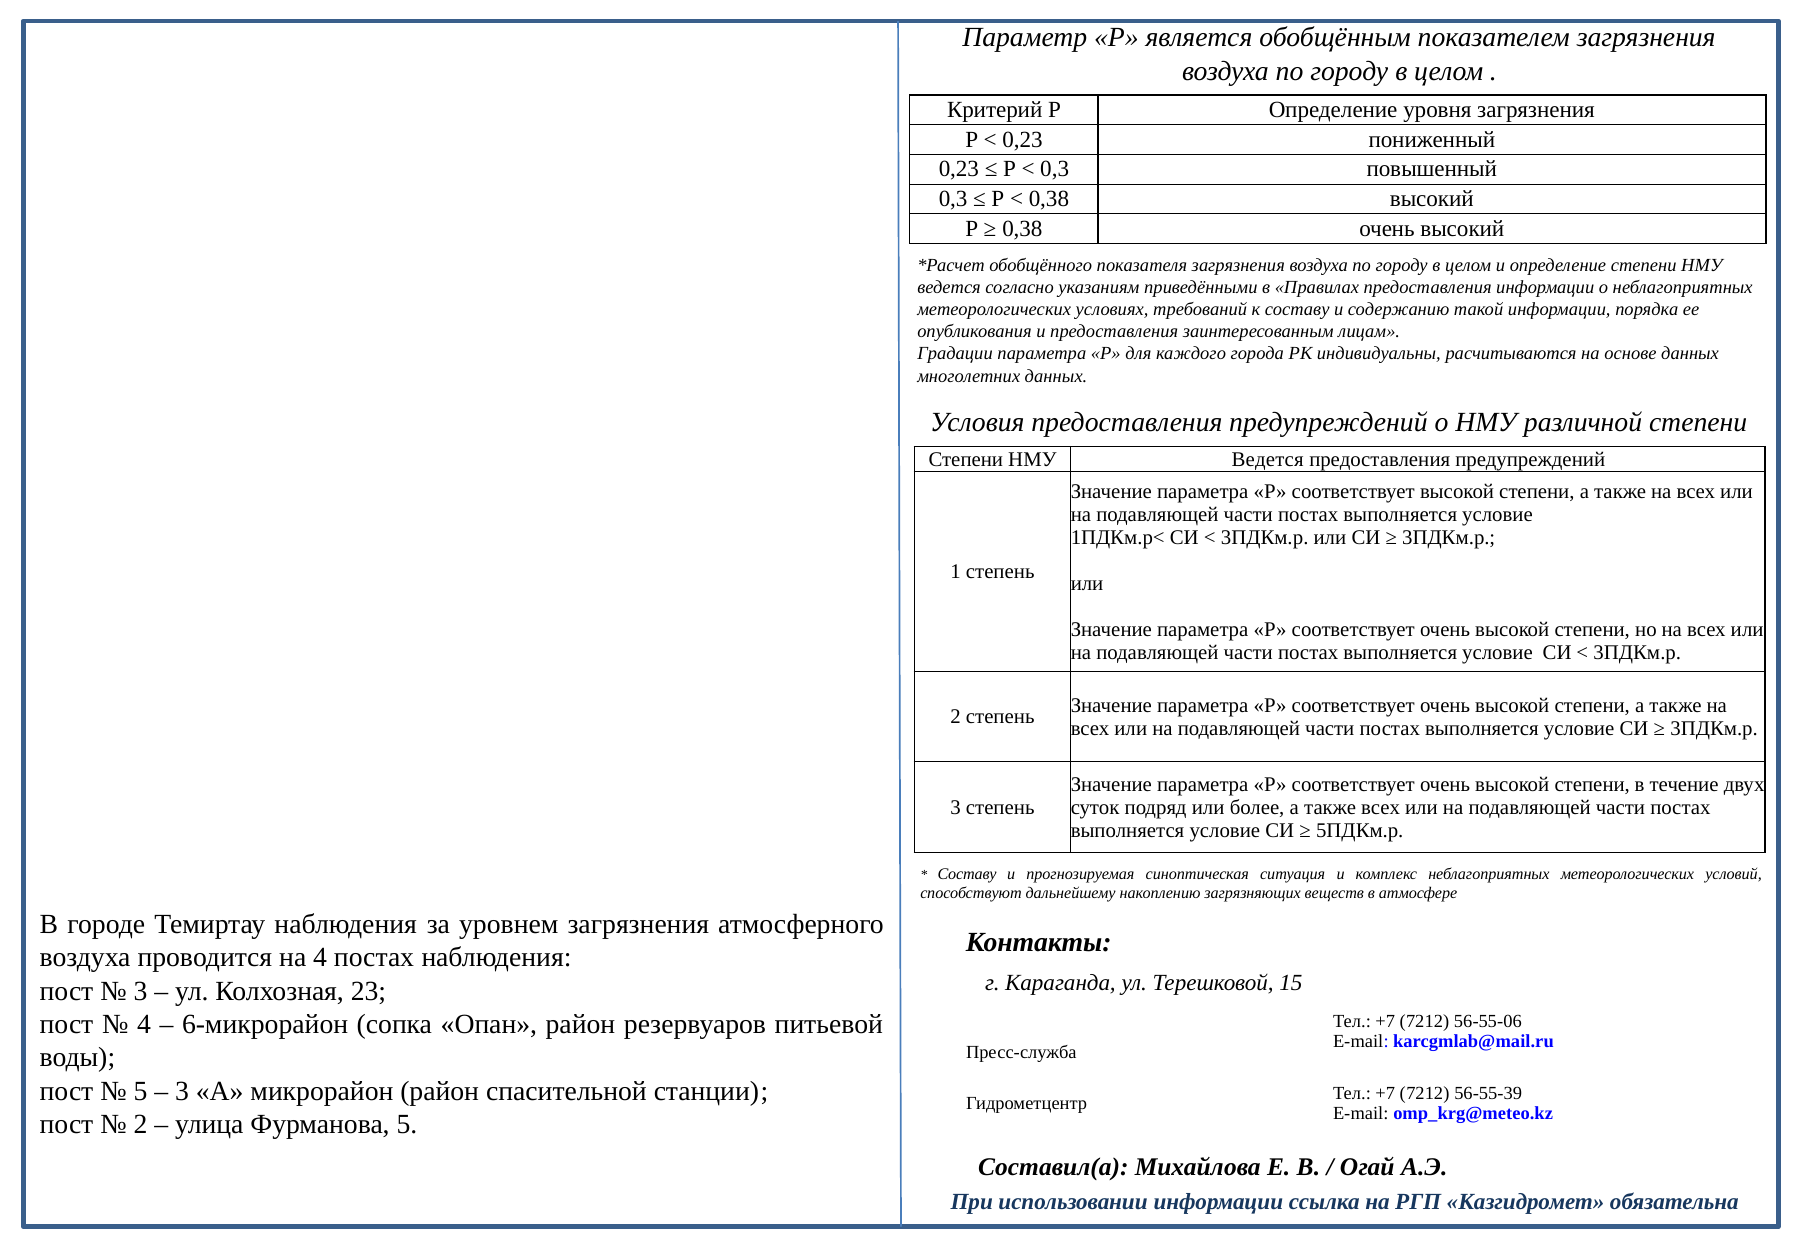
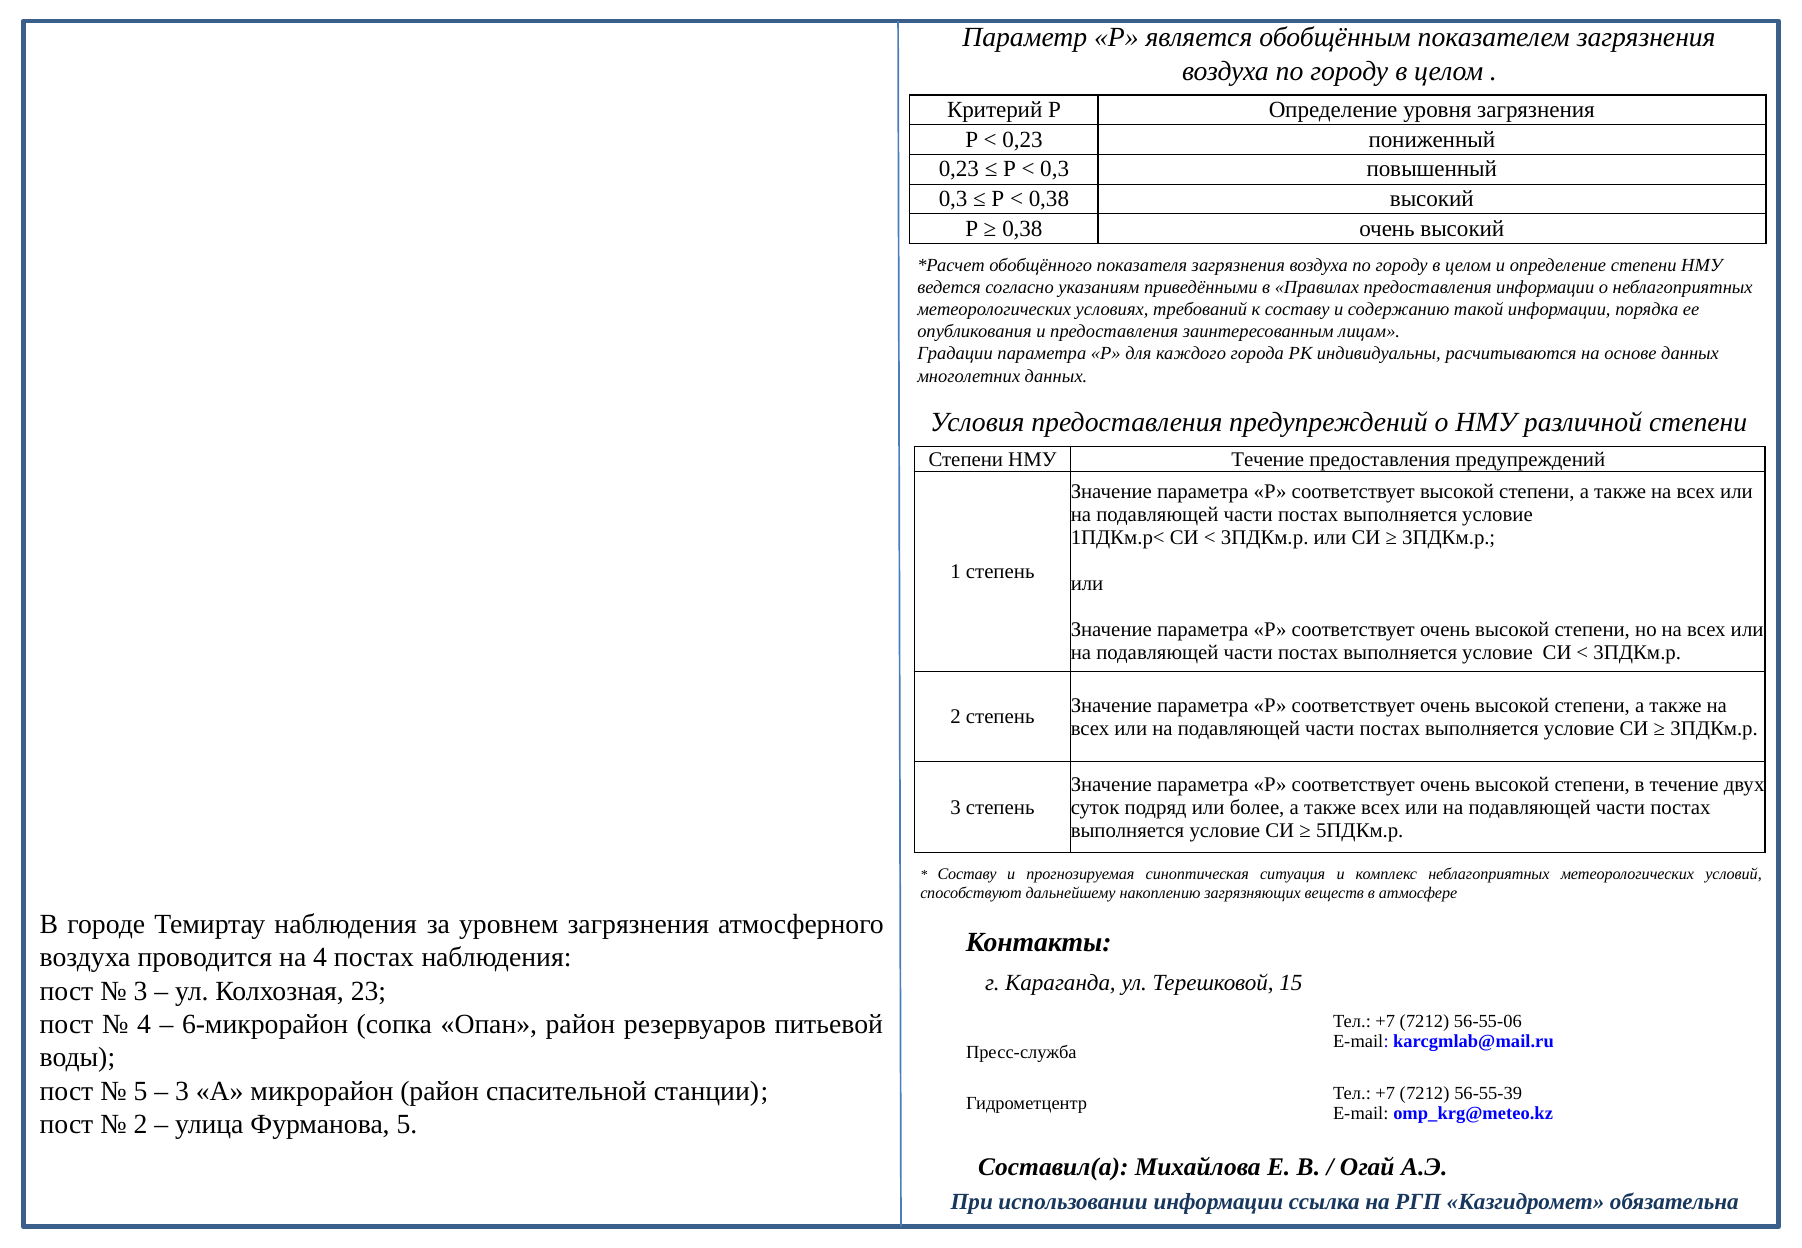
Ведется at (1268, 459): Ведется -> Течение
